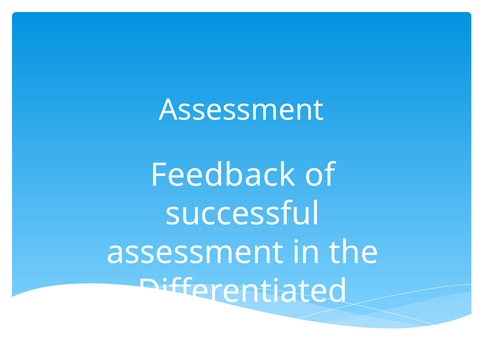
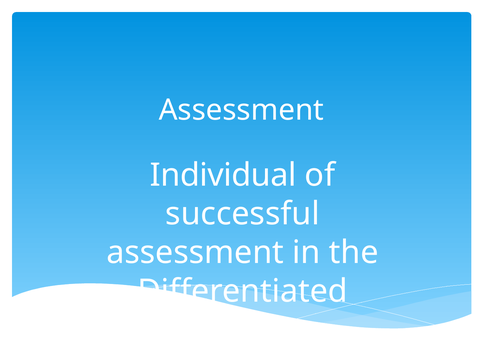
Feedback: Feedback -> Individual
